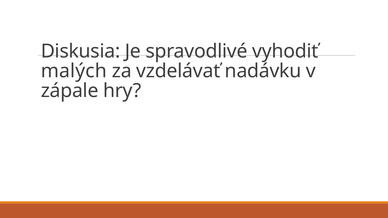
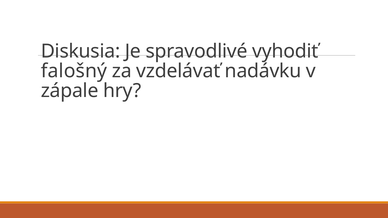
malých: malých -> falošný
